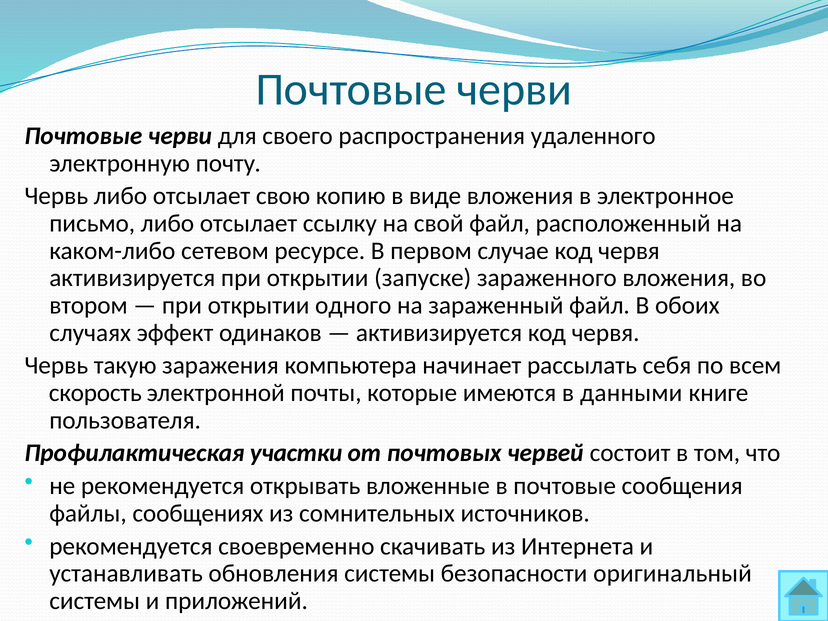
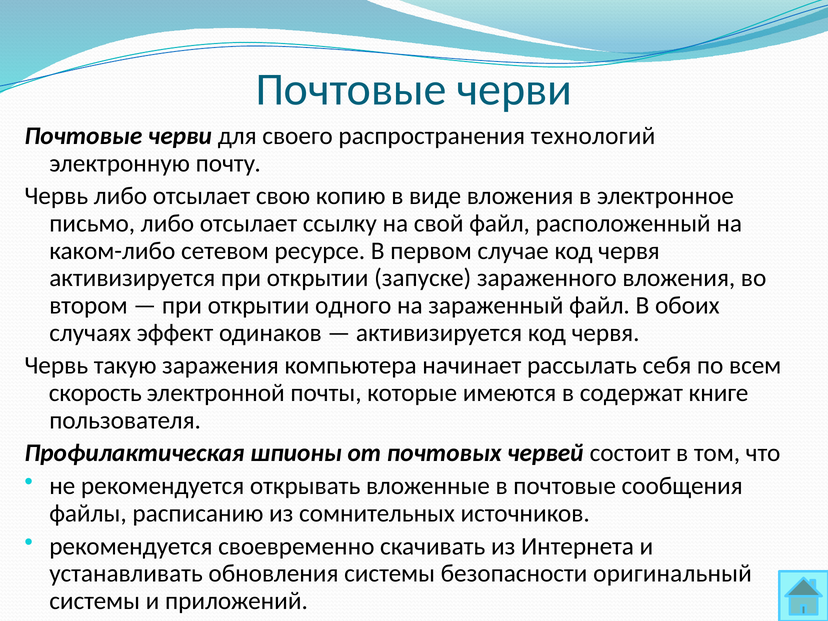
удаленного: удаленного -> технологий
данными: данными -> содержат
участки: участки -> шпионы
сообщениях: сообщениях -> расписанию
